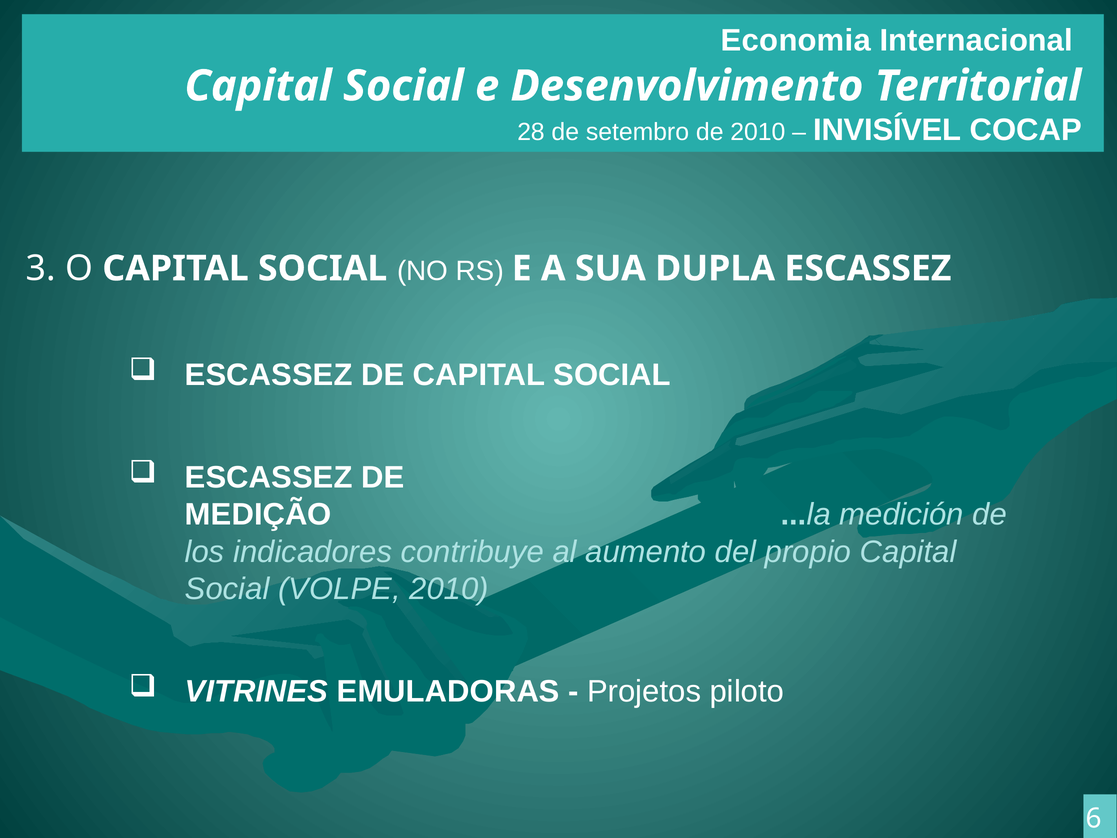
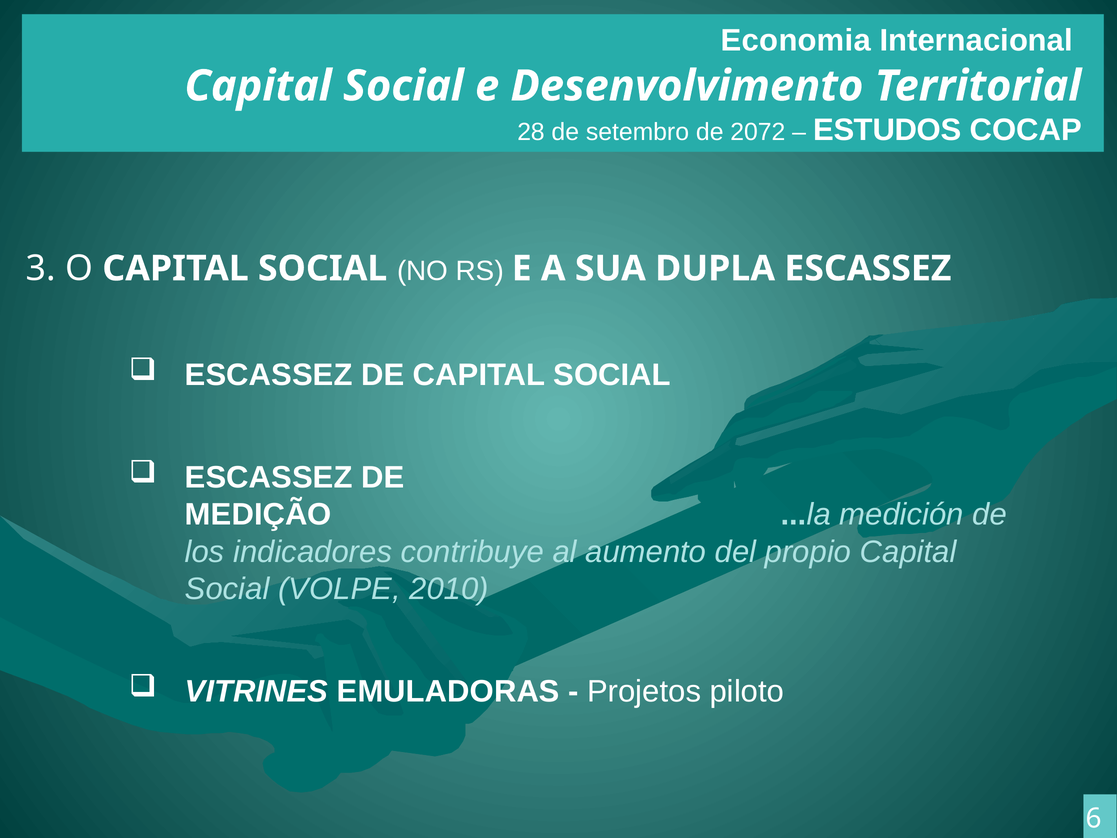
de 2010: 2010 -> 2072
INVISÍVEL: INVISÍVEL -> ESTUDOS
